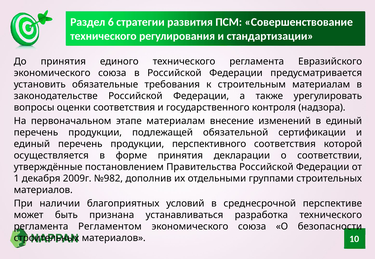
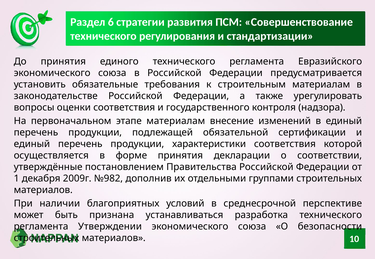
перспективного: перспективного -> характеристики
Регламентом: Регламентом -> Утверждении
